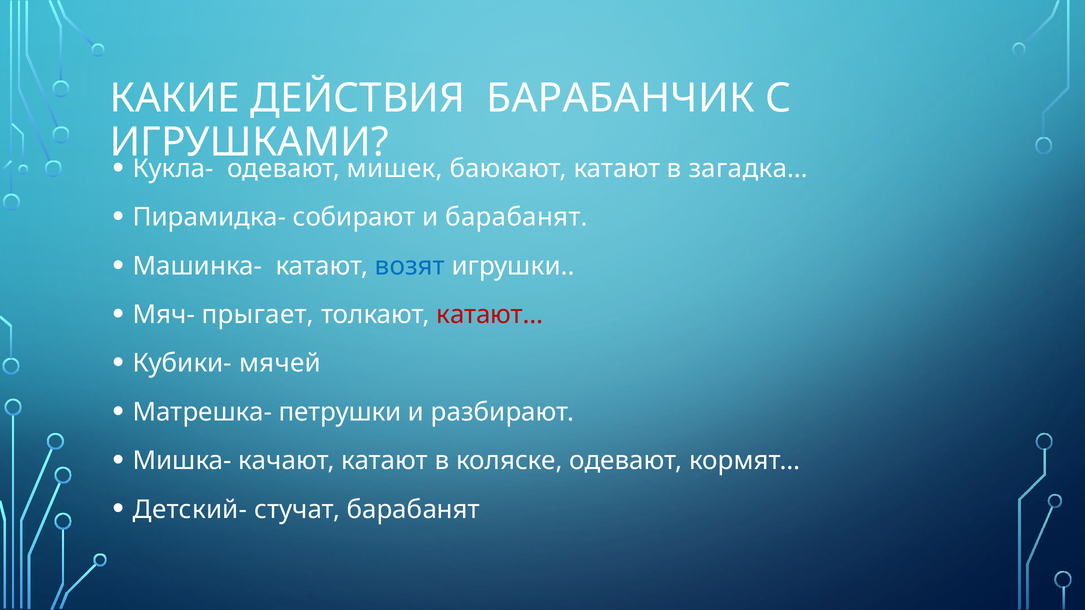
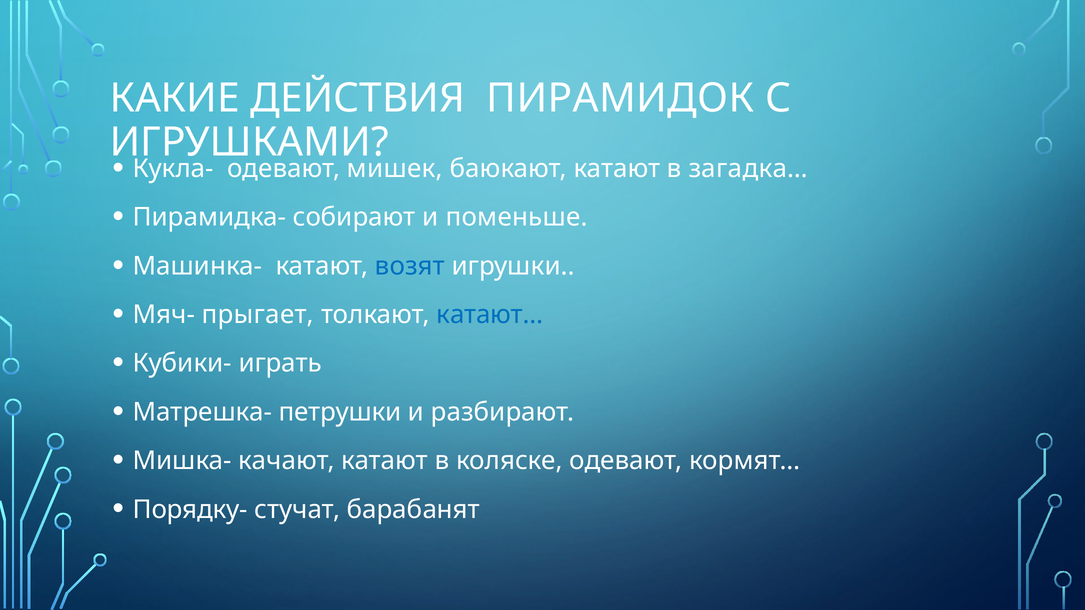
БАРАБАНЧИК: БАРАБАНЧИК -> ПИРАМИДОК
и барабанят: барабанят -> поменьше
катают… colour: red -> blue
мячей: мячей -> играть
Детский-: Детский- -> Порядку-
